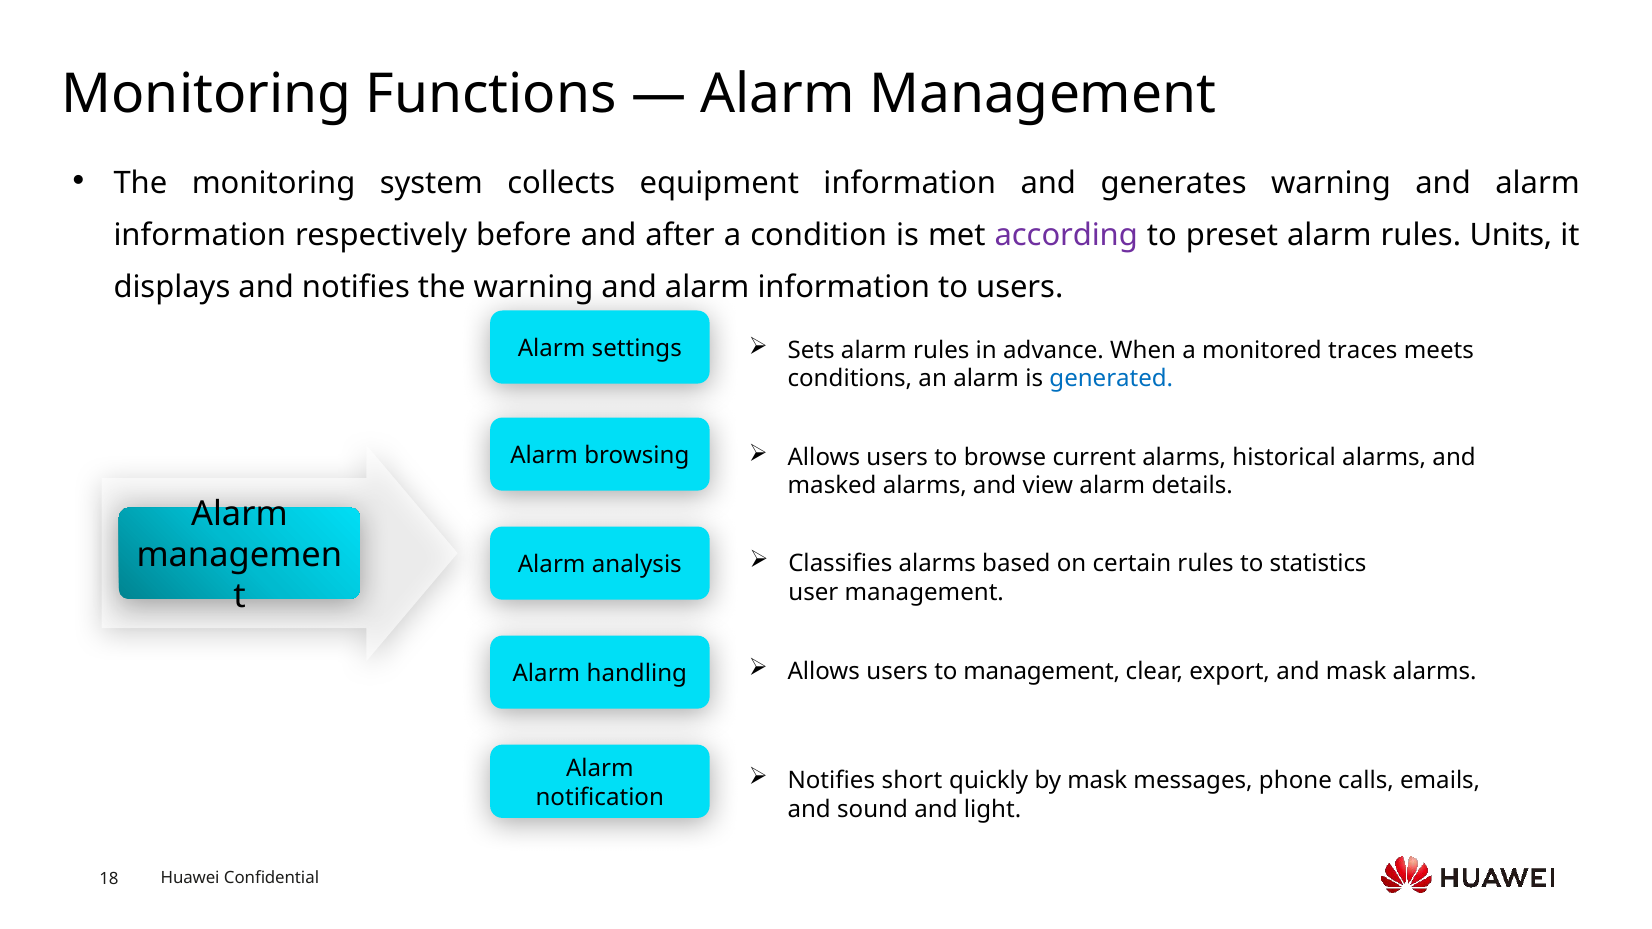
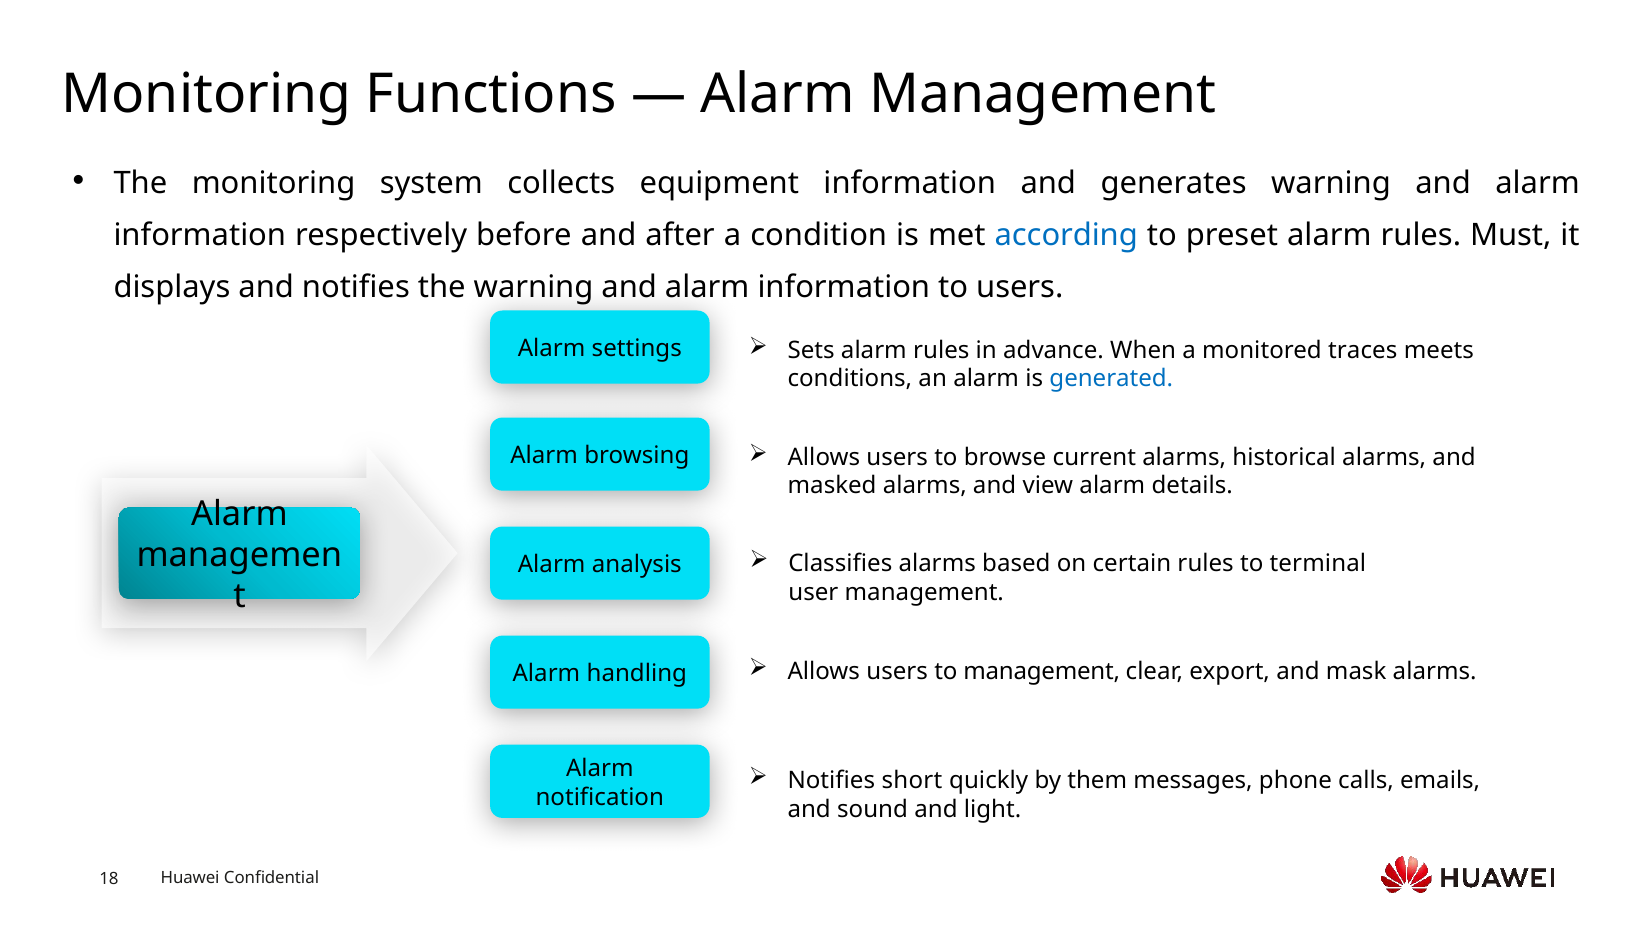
according colour: purple -> blue
Units: Units -> Must
statistics: statistics -> terminal
by mask: mask -> them
